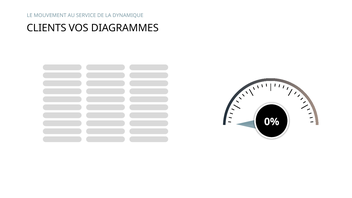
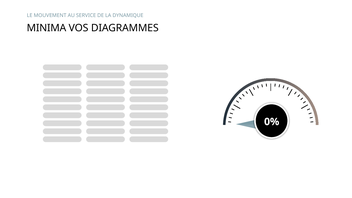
CLIENTS: CLIENTS -> MINIMA
